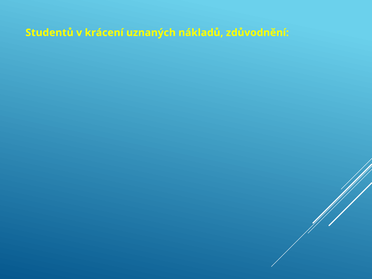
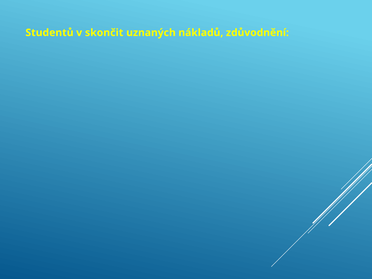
krácení: krácení -> skončit
